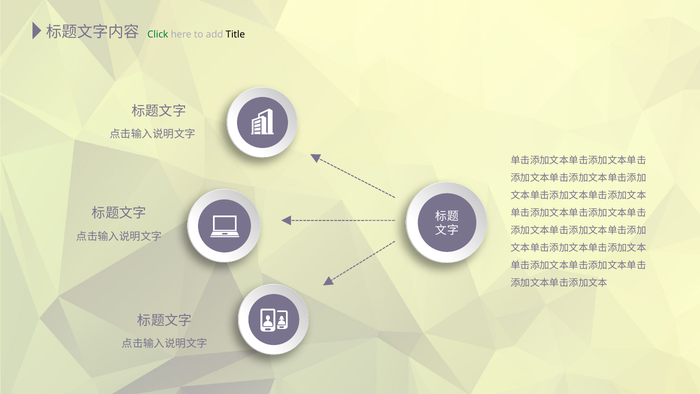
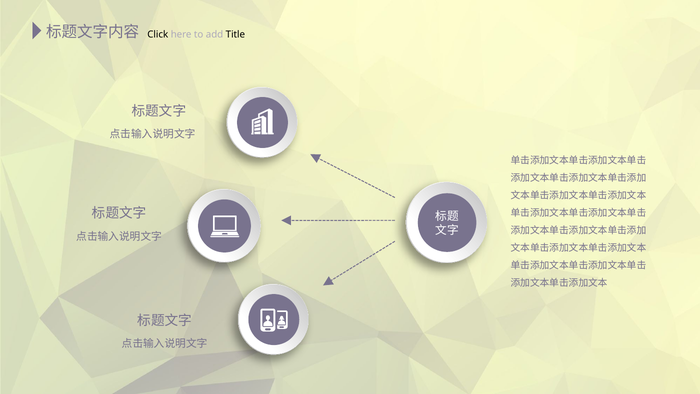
Click colour: green -> black
